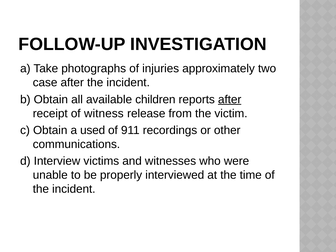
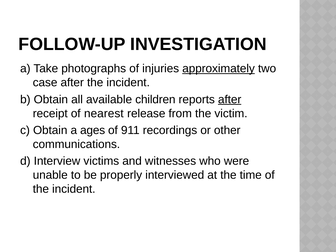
approximately underline: none -> present
witness: witness -> nearest
used: used -> ages
